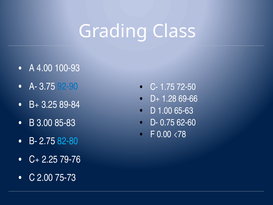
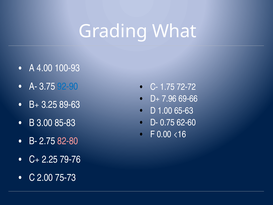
Class: Class -> What
72-50: 72-50 -> 72-72
1.28: 1.28 -> 7.96
89-84: 89-84 -> 89-63
<78: <78 -> <16
82-80 colour: light blue -> pink
